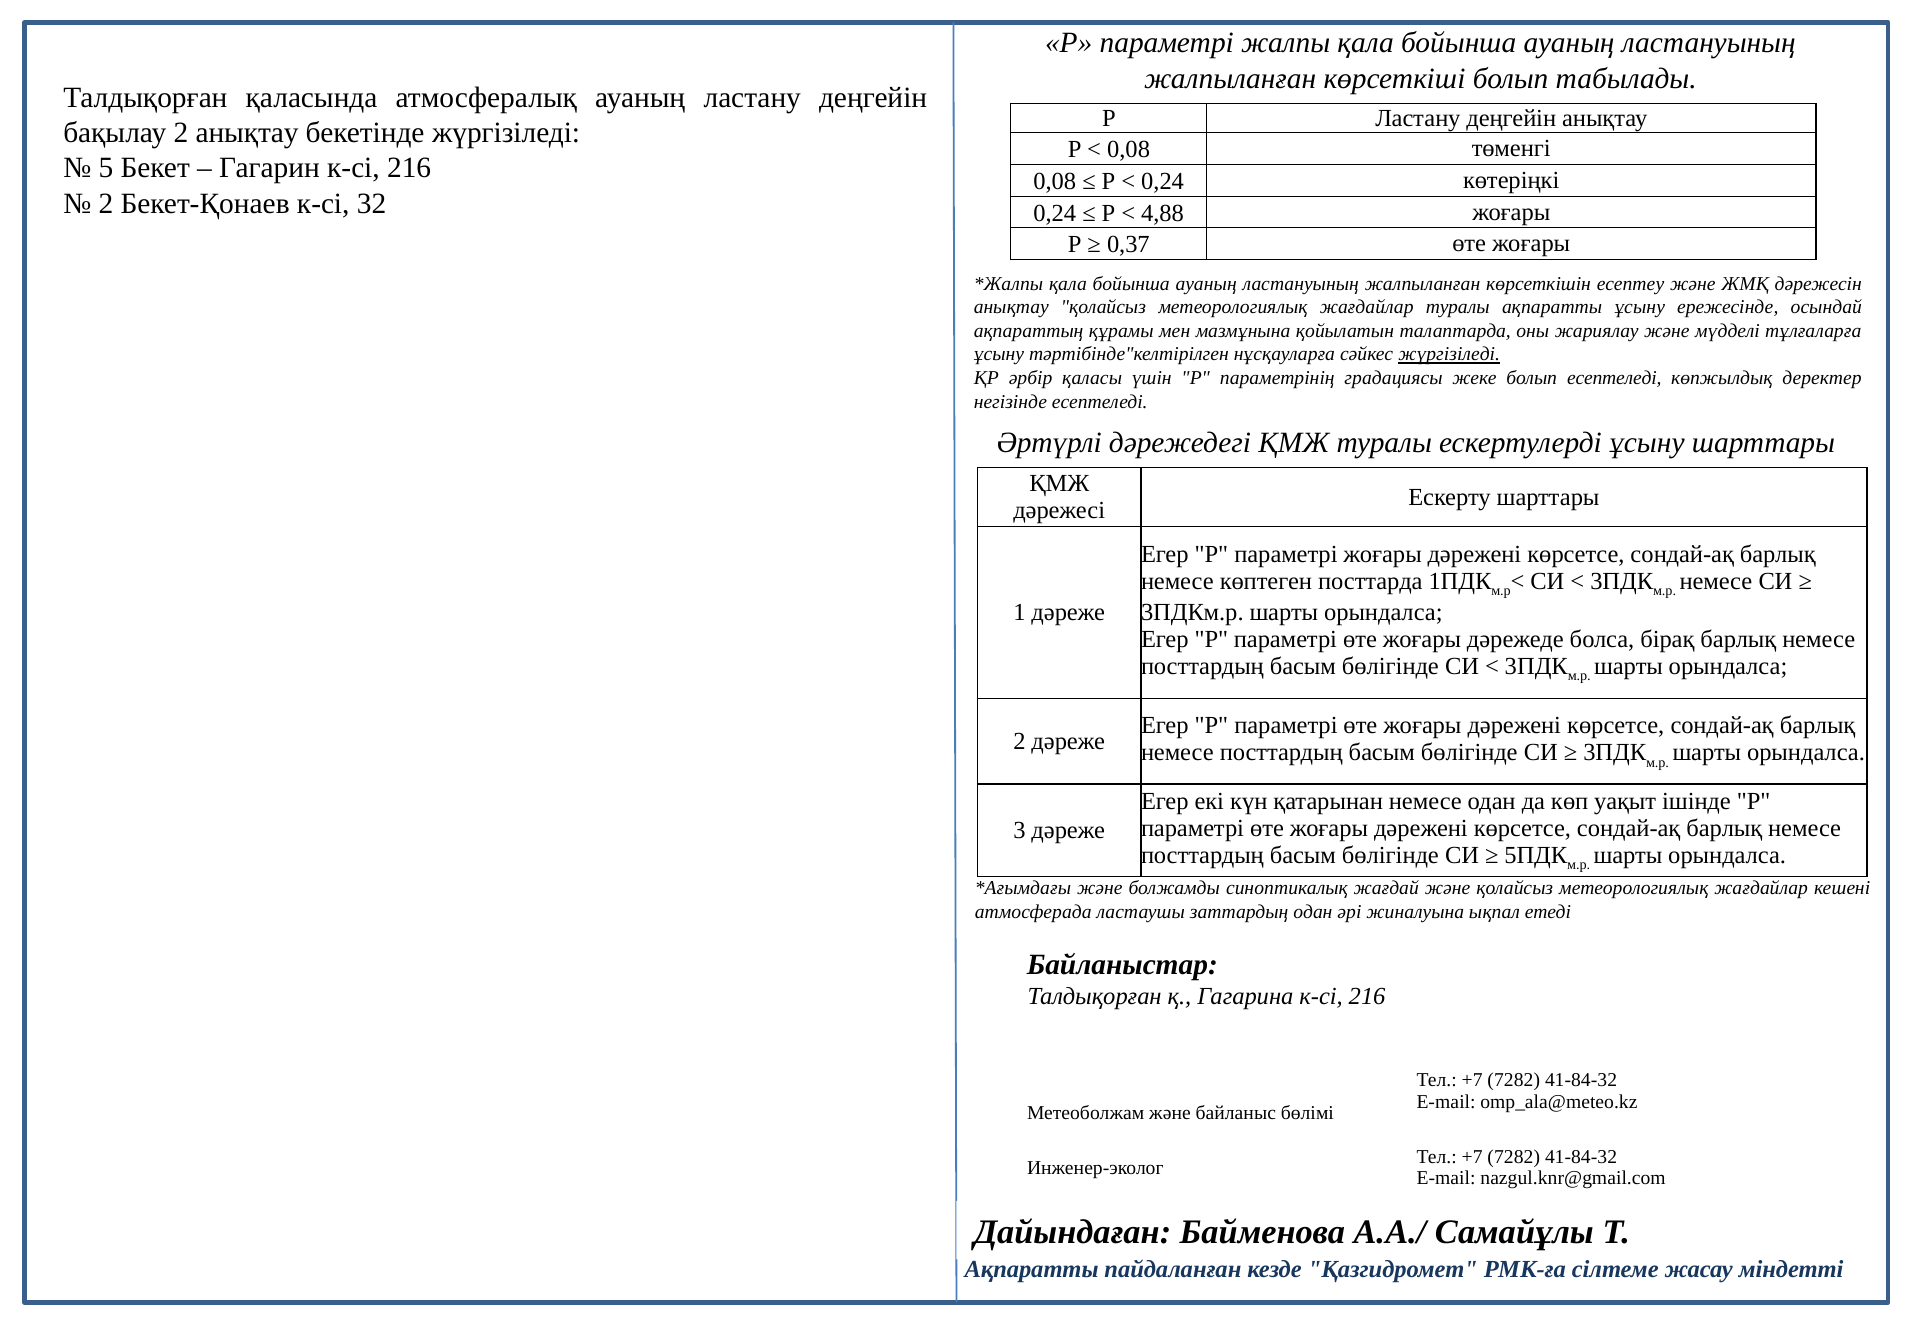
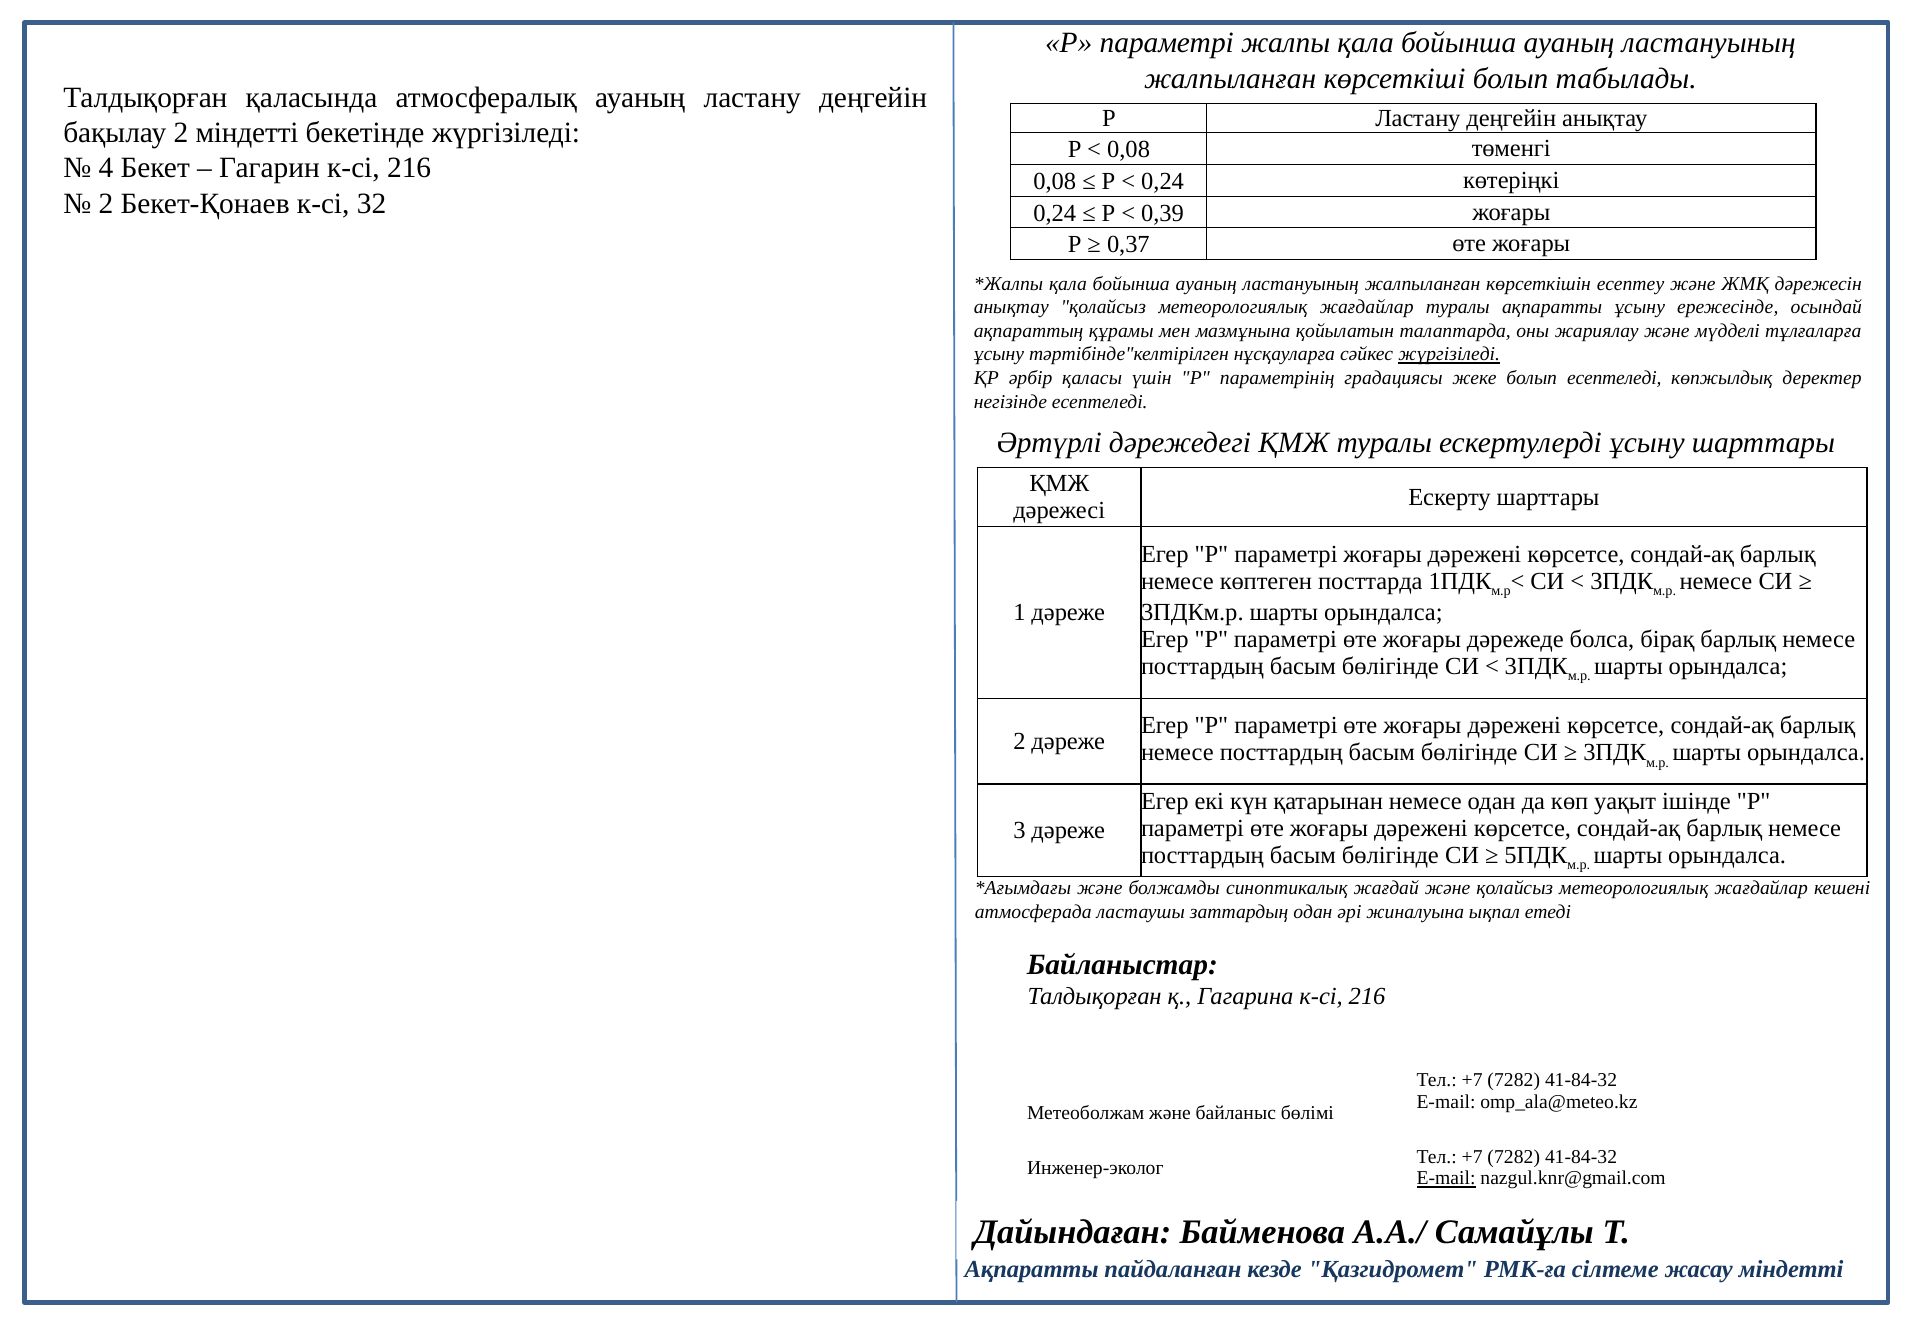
2 анықтау: анықтау -> міндетті
5: 5 -> 4
4,88: 4,88 -> 0,39
E-mail at (1446, 1178) underline: none -> present
